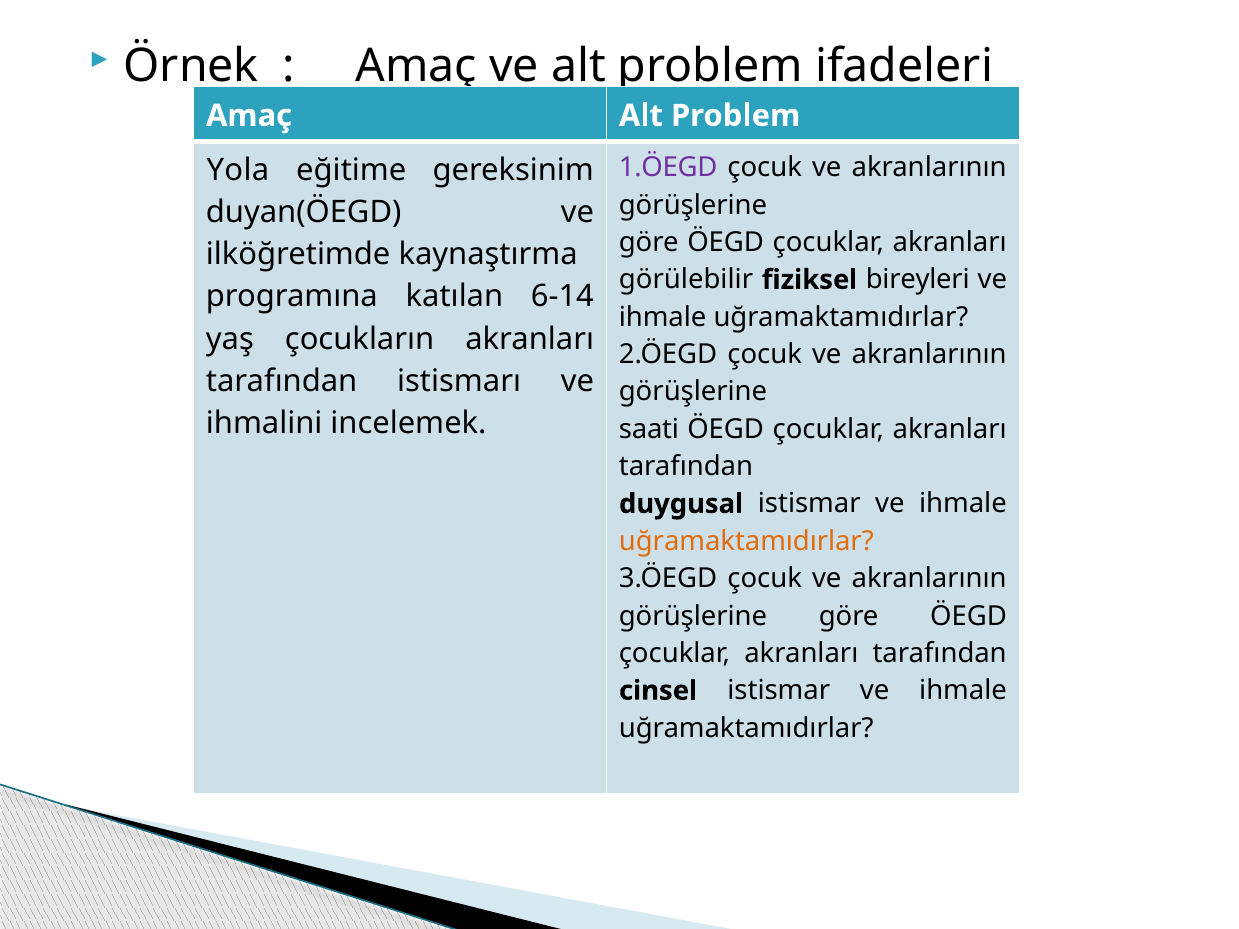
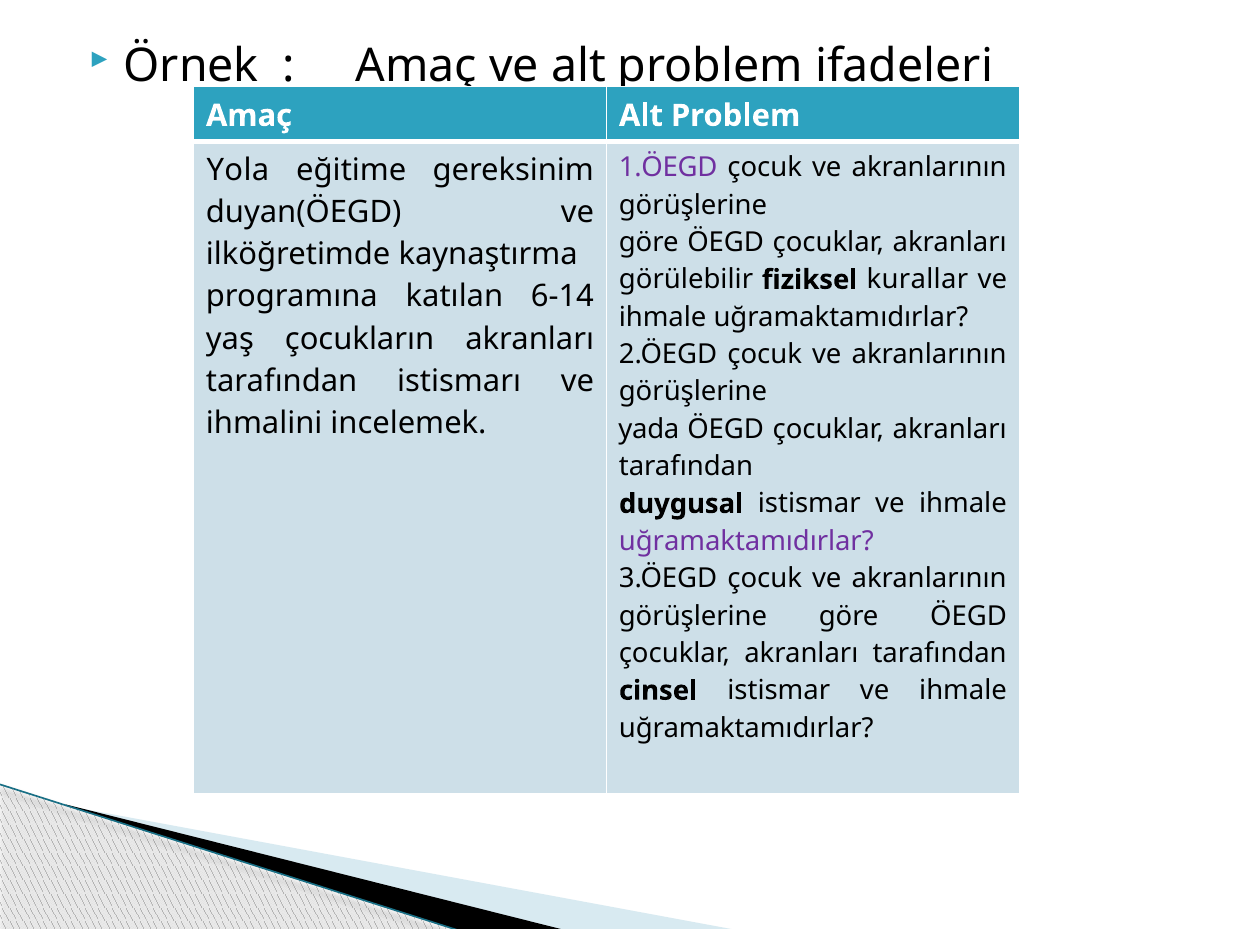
bireyleri: bireyleri -> kurallar
saati: saati -> yada
uğramaktamıdırlar at (746, 541) colour: orange -> purple
